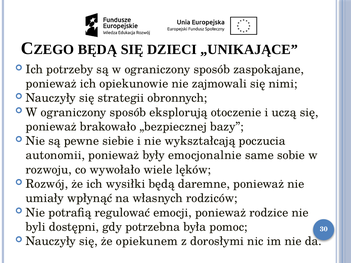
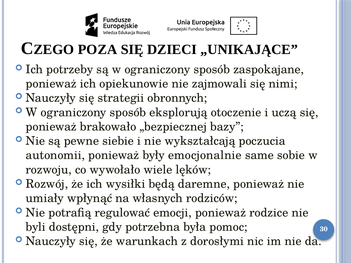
BĘDĄ at (97, 50): BĘDĄ -> POZA
opiekunem: opiekunem -> warunkach
